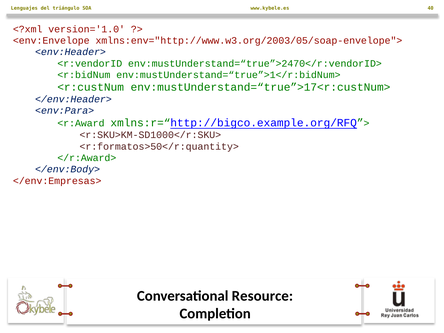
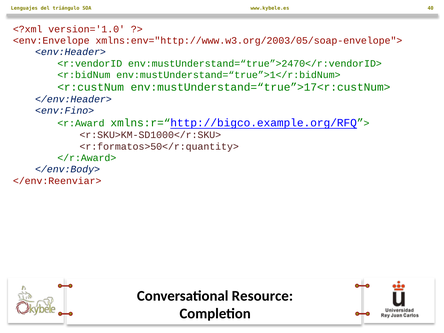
<env:Para>: <env:Para> -> <env:Fino>
</env:Empresas>: </env:Empresas> -> </env:Reenviar>
